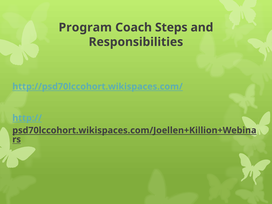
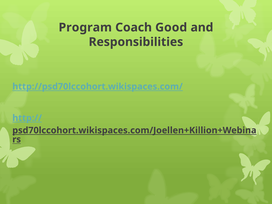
Steps: Steps -> Good
